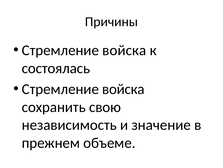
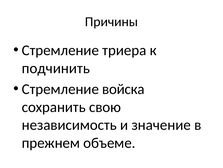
войска at (124, 50): войска -> триера
состоялась: состоялась -> подчинить
